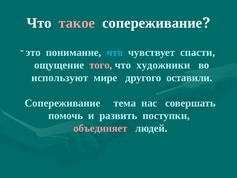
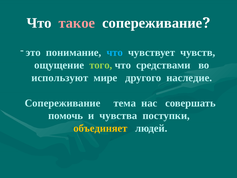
спасти: спасти -> чувств
того colour: pink -> light green
художники: художники -> средствами
оставили: оставили -> наследие
развить: развить -> чувства
объединяет colour: pink -> yellow
